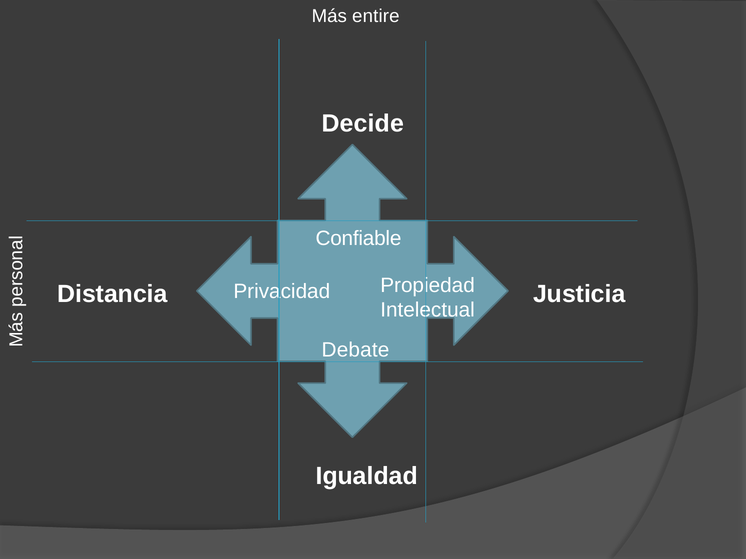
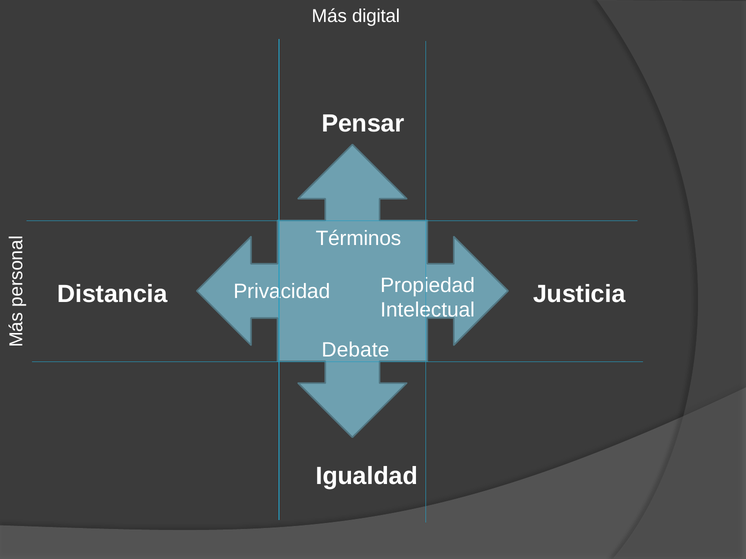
entire: entire -> digital
Decide: Decide -> Pensar
Confiable: Confiable -> Términos
